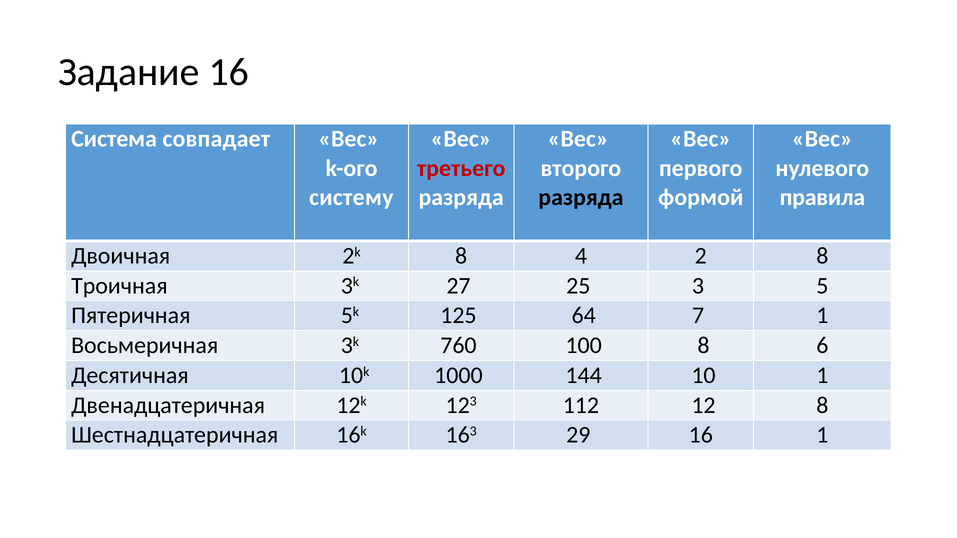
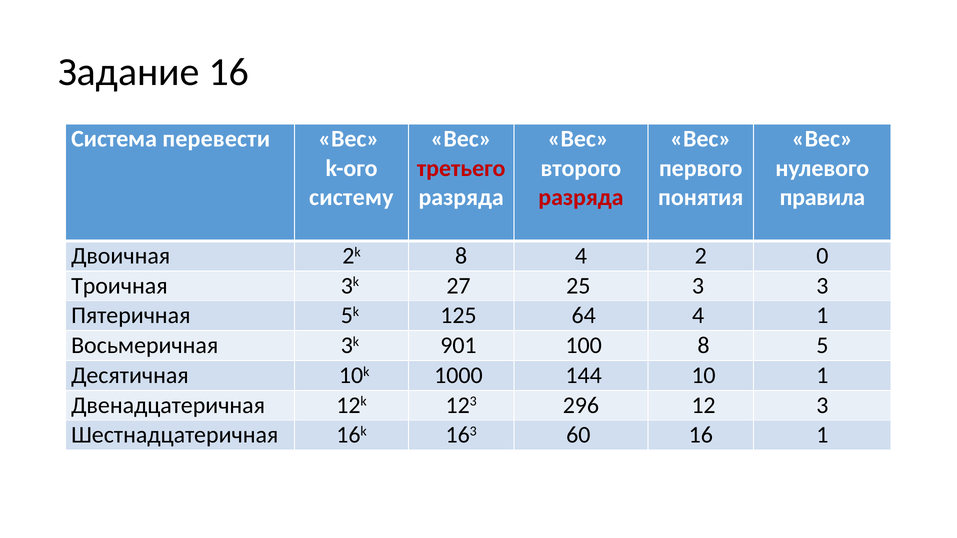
совпадает: совпадает -> перевести
разряда at (581, 198) colour: black -> red
формой: формой -> понятия
2 8: 8 -> 0
3 5: 5 -> 3
64 7: 7 -> 4
760: 760 -> 901
6: 6 -> 5
112: 112 -> 296
12 8: 8 -> 3
29: 29 -> 60
